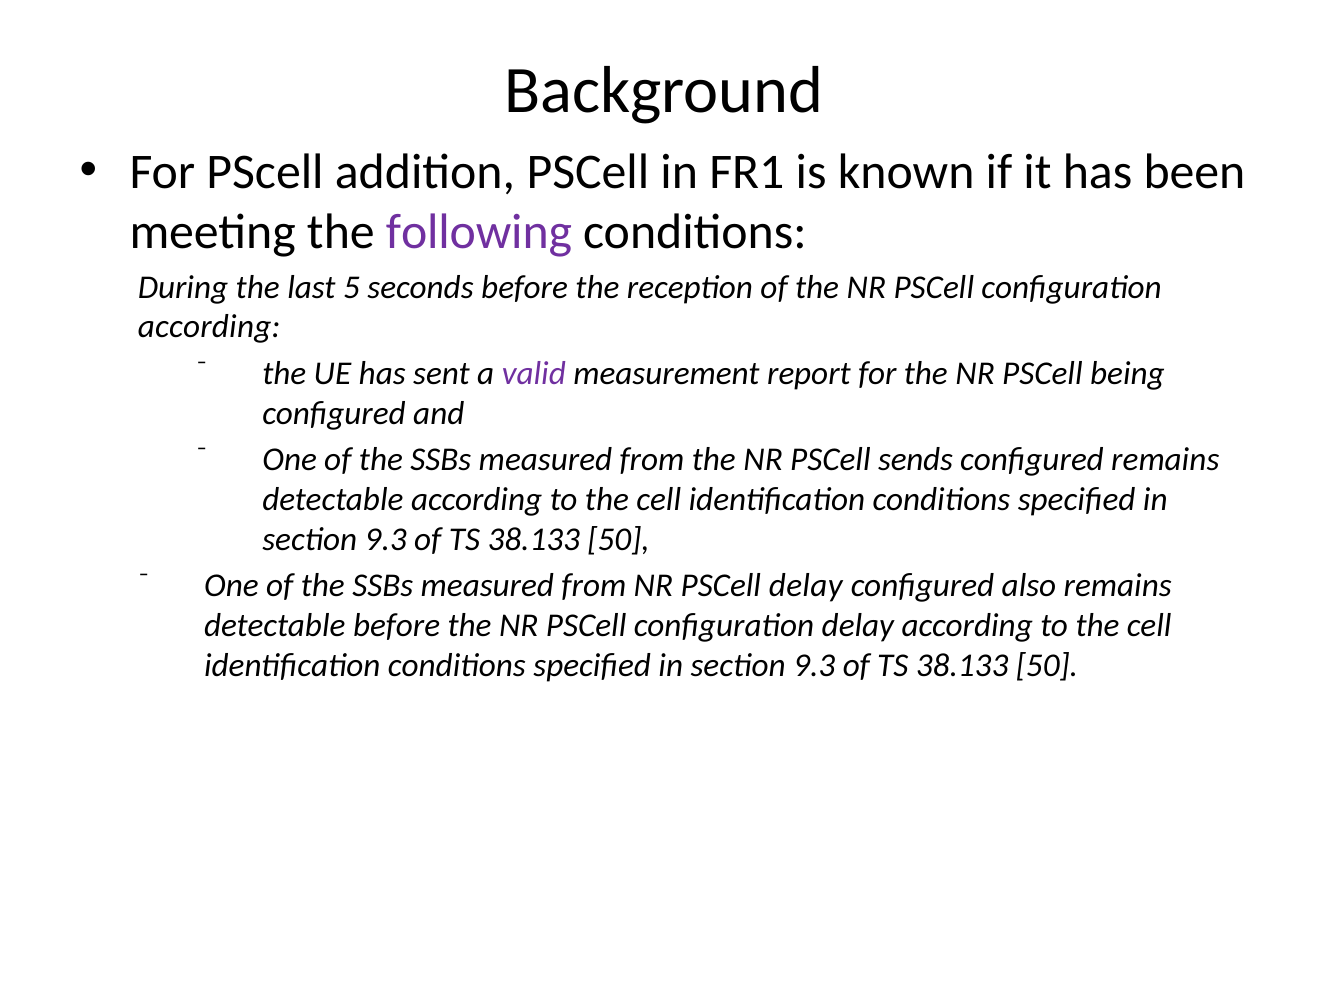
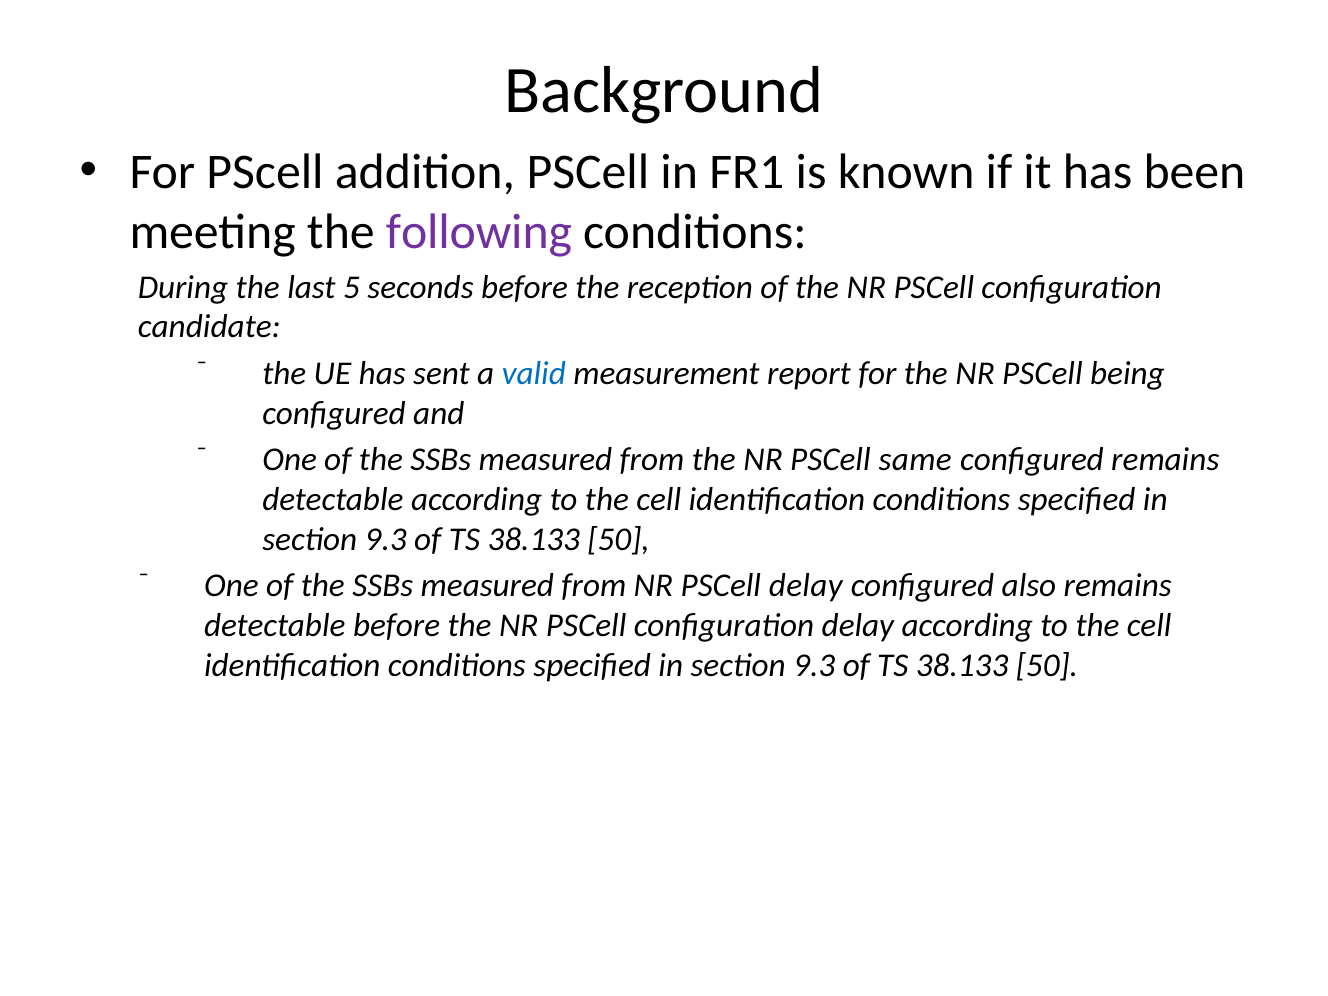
according at (209, 327): according -> candidate
valid colour: purple -> blue
sends: sends -> same
